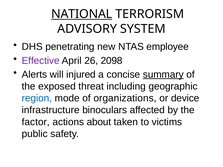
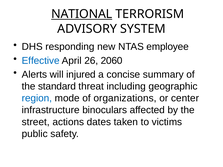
penetrating: penetrating -> responding
Effective colour: purple -> blue
2098: 2098 -> 2060
summary underline: present -> none
exposed: exposed -> standard
device: device -> center
factor: factor -> street
about: about -> dates
